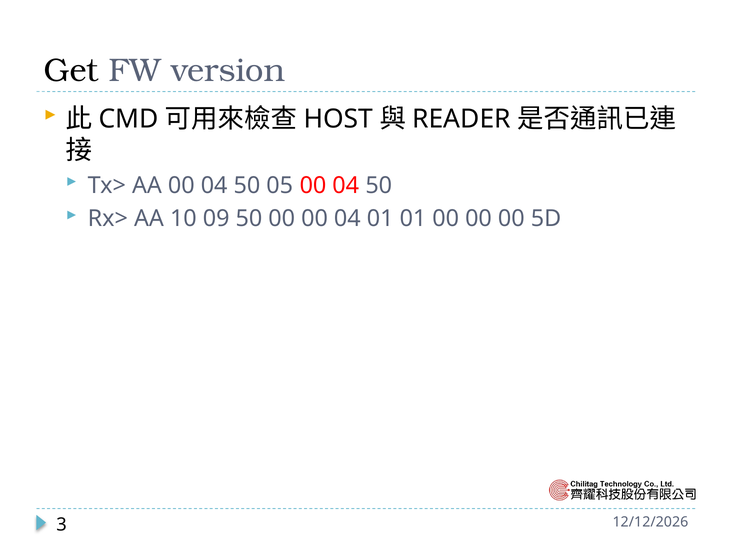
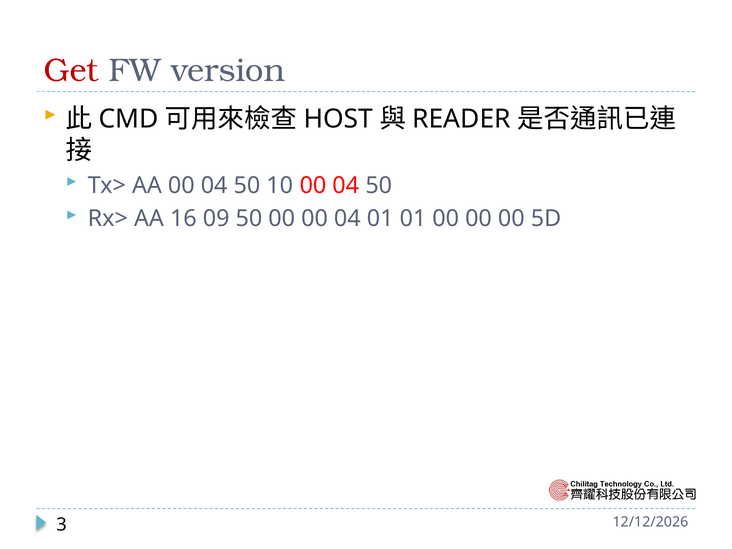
Get colour: black -> red
05: 05 -> 10
10: 10 -> 16
